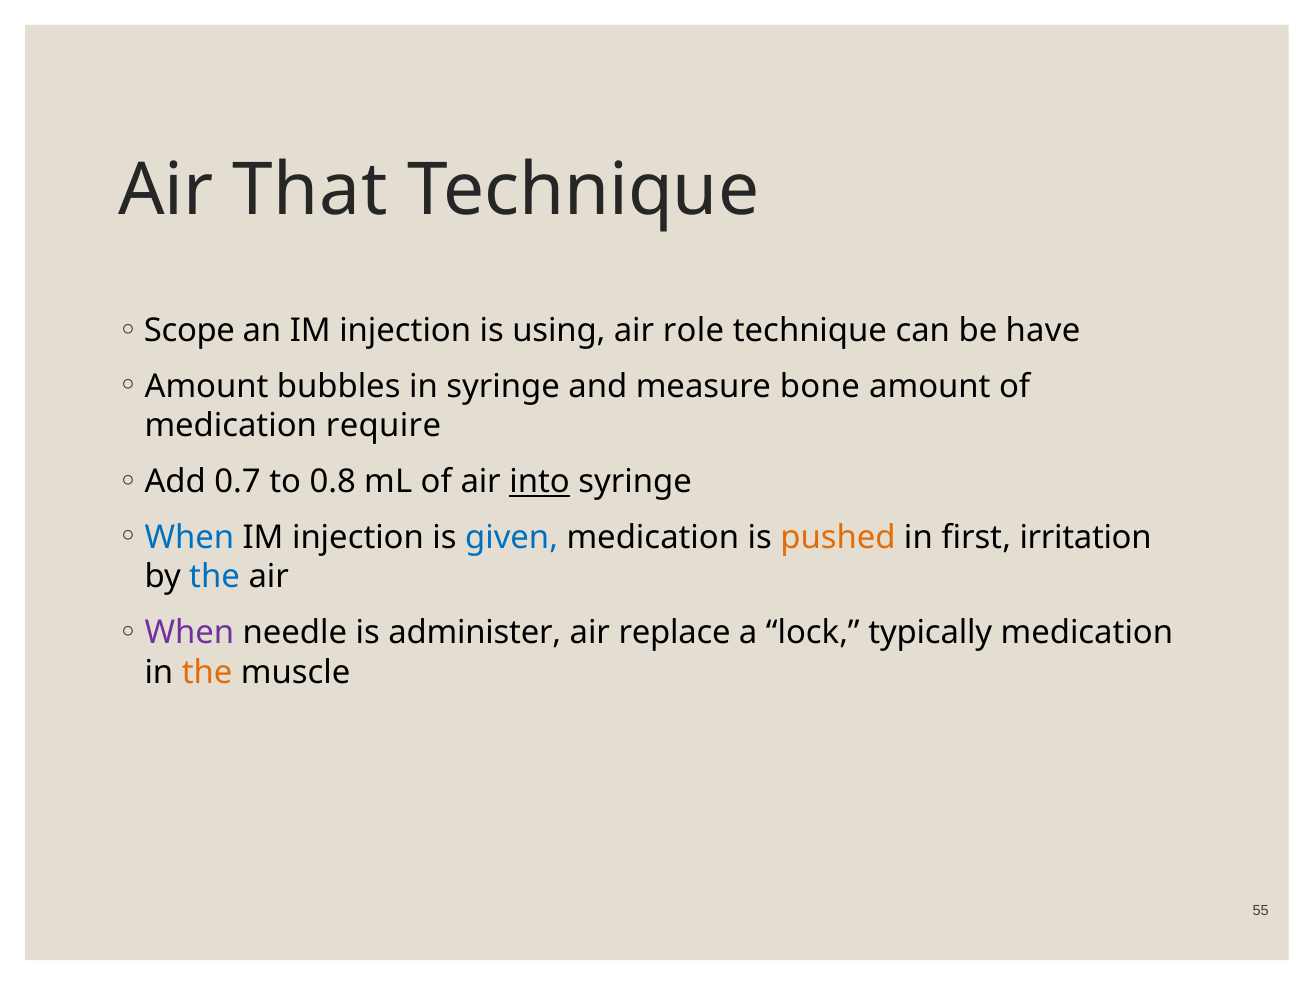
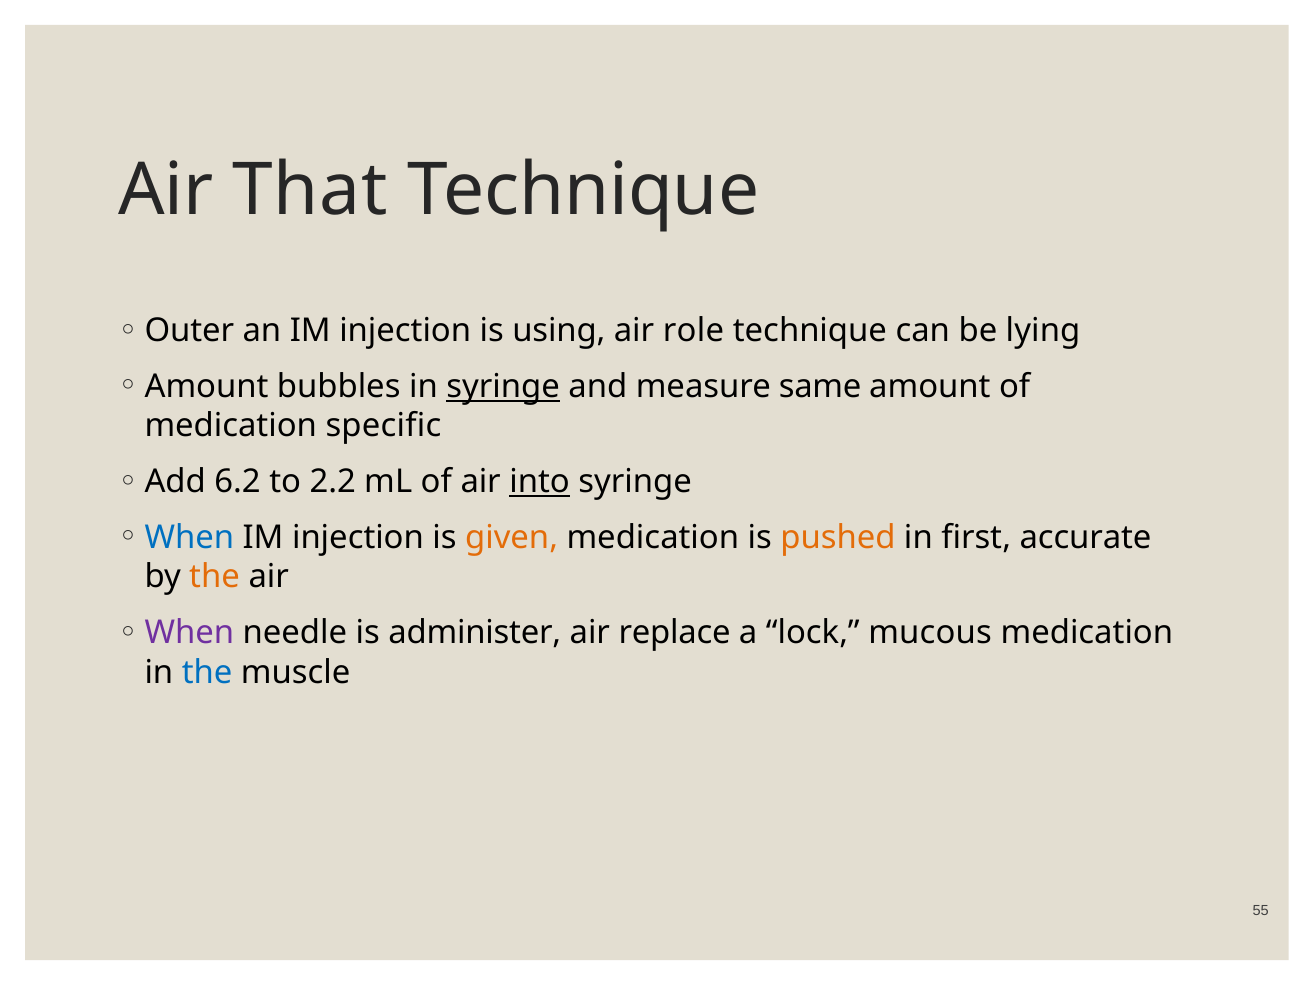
Scope: Scope -> Outer
have: have -> lying
syringe at (503, 387) underline: none -> present
bone: bone -> same
require: require -> specific
0.7: 0.7 -> 6.2
0.8: 0.8 -> 2.2
given colour: blue -> orange
irritation: irritation -> accurate
the at (215, 577) colour: blue -> orange
typically: typically -> mucous
the at (207, 673) colour: orange -> blue
